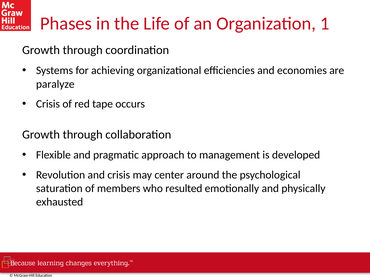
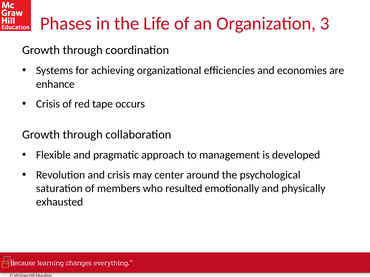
1: 1 -> 3
paralyze: paralyze -> enhance
